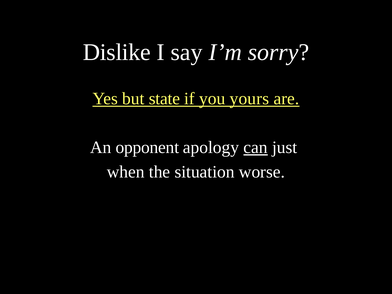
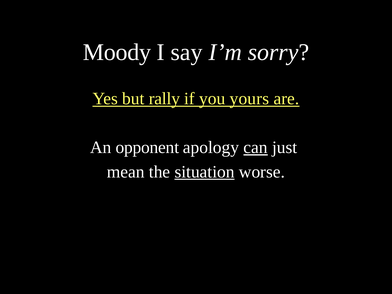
Dislike: Dislike -> Moody
state: state -> rally
when: when -> mean
situation underline: none -> present
